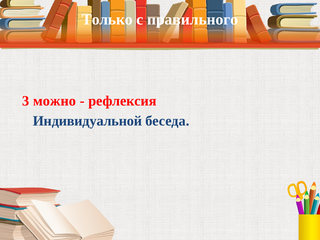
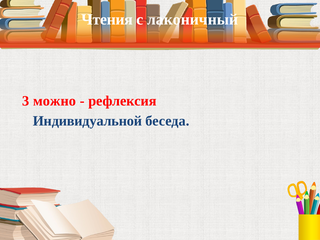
Только: Только -> Чтения
правильного: правильного -> лаконичный
